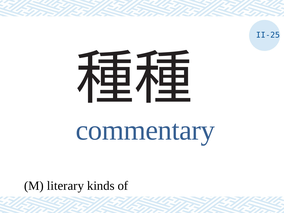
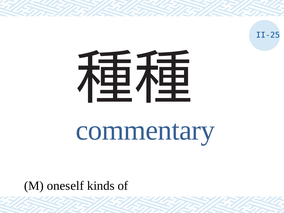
literary: literary -> oneself
